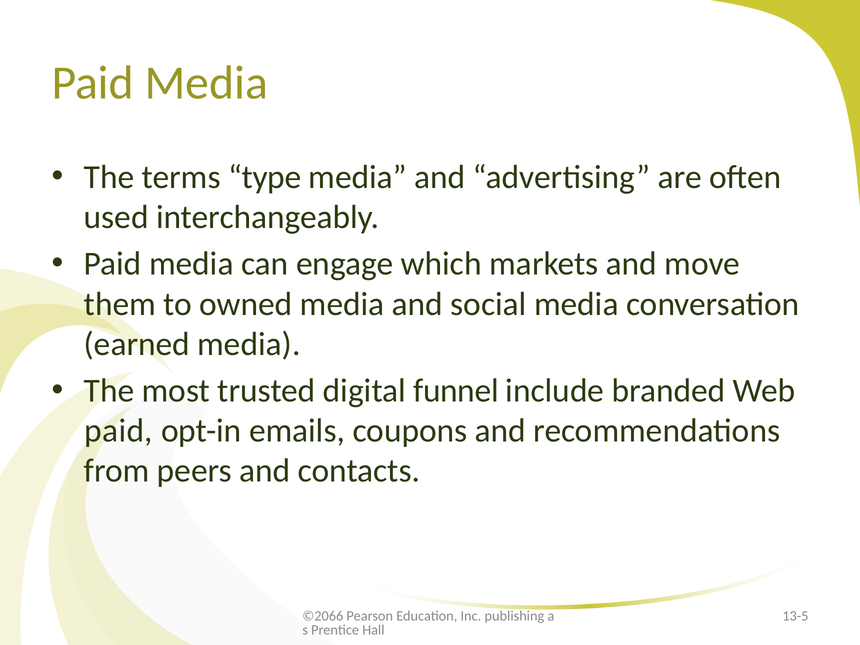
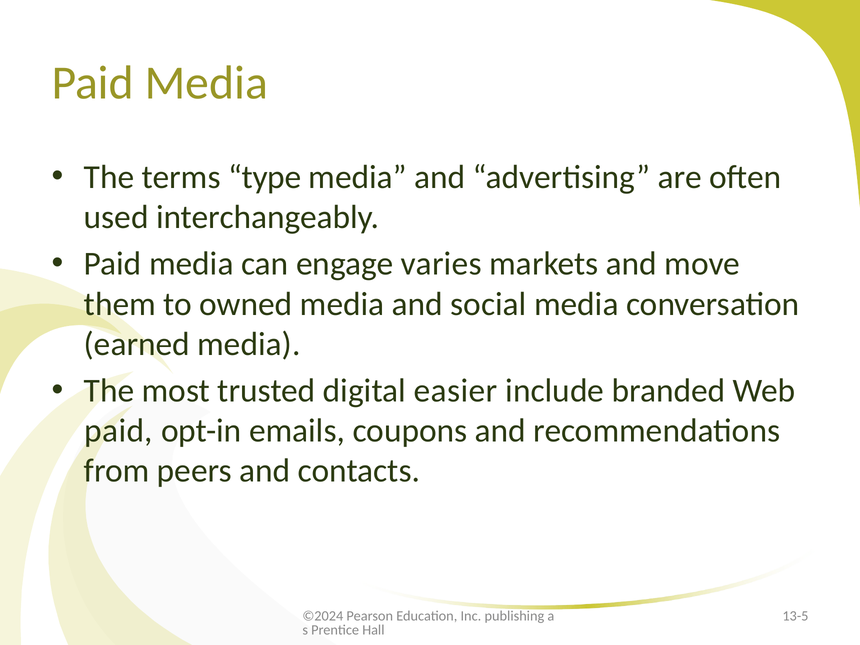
which: which -> varies
funnel: funnel -> easier
©2066: ©2066 -> ©2024
